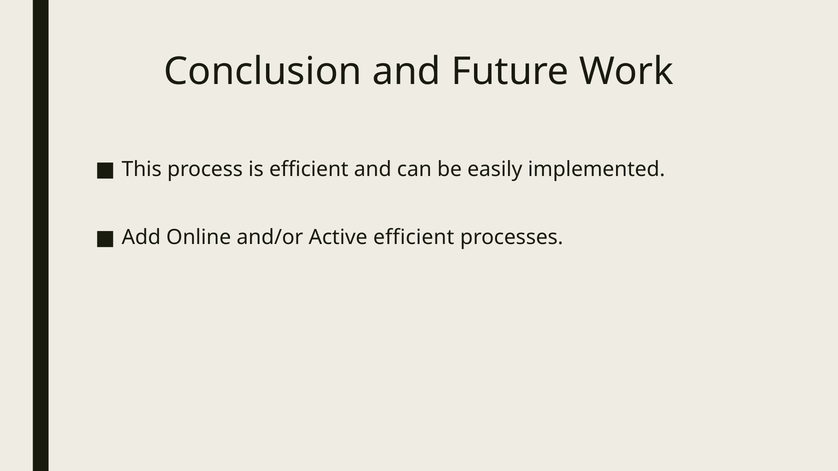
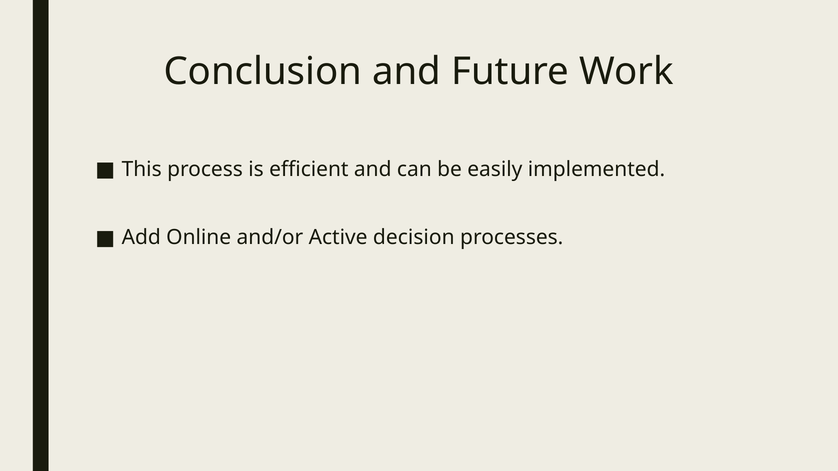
Active efficient: efficient -> decision
